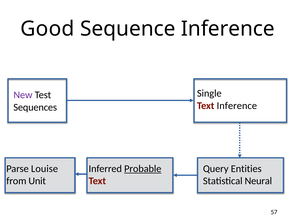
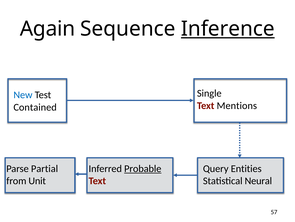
Good: Good -> Again
Inference at (228, 29) underline: none -> present
New colour: purple -> blue
Text Inference: Inference -> Mentions
Sequences: Sequences -> Contained
Louise: Louise -> Partial
